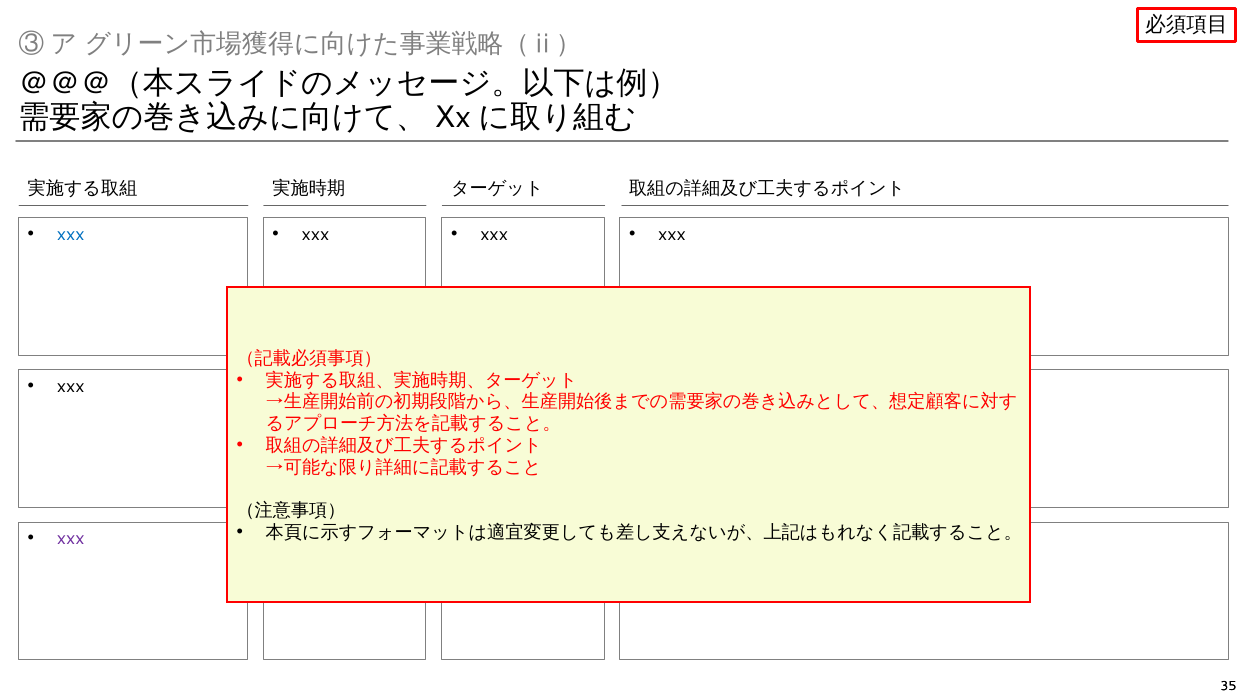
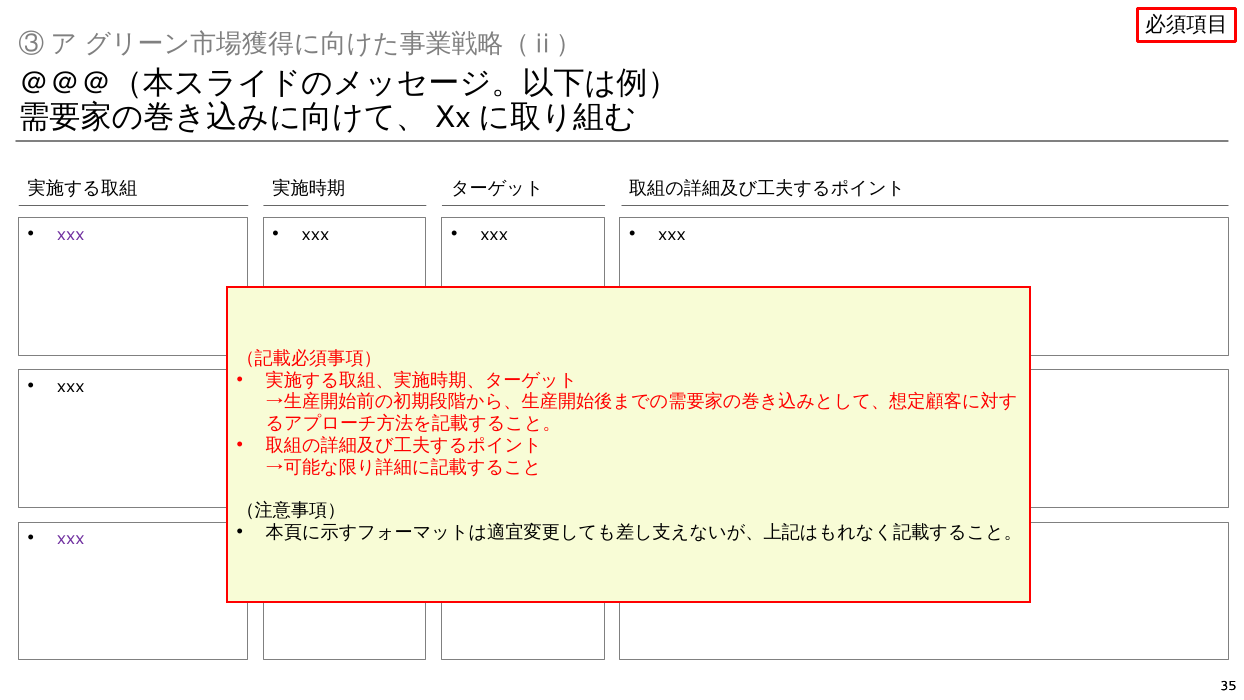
xxx at (71, 235) colour: blue -> purple
